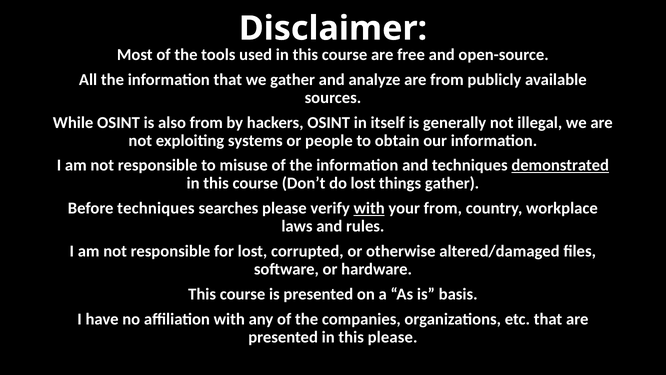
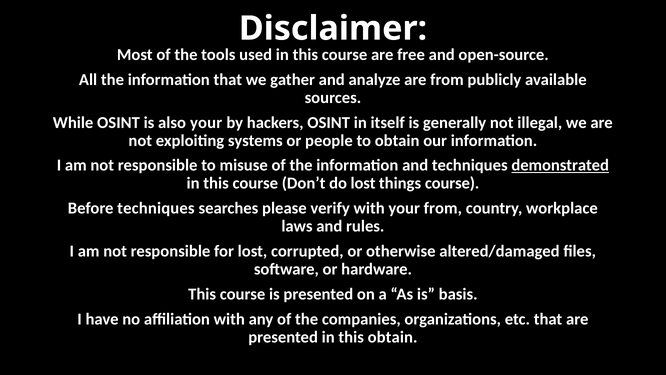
also from: from -> your
things gather: gather -> course
with at (369, 208) underline: present -> none
this please: please -> obtain
